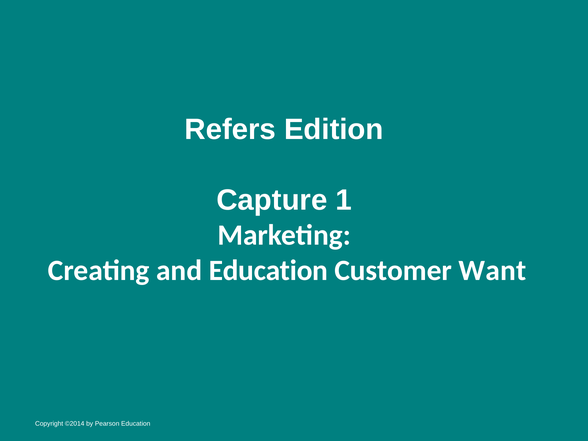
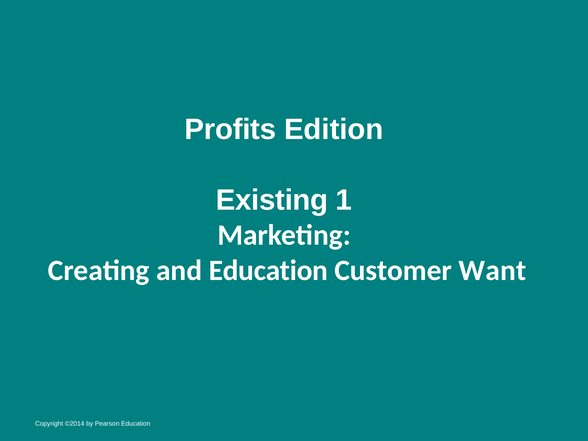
Refers: Refers -> Profits
Capture: Capture -> Existing
